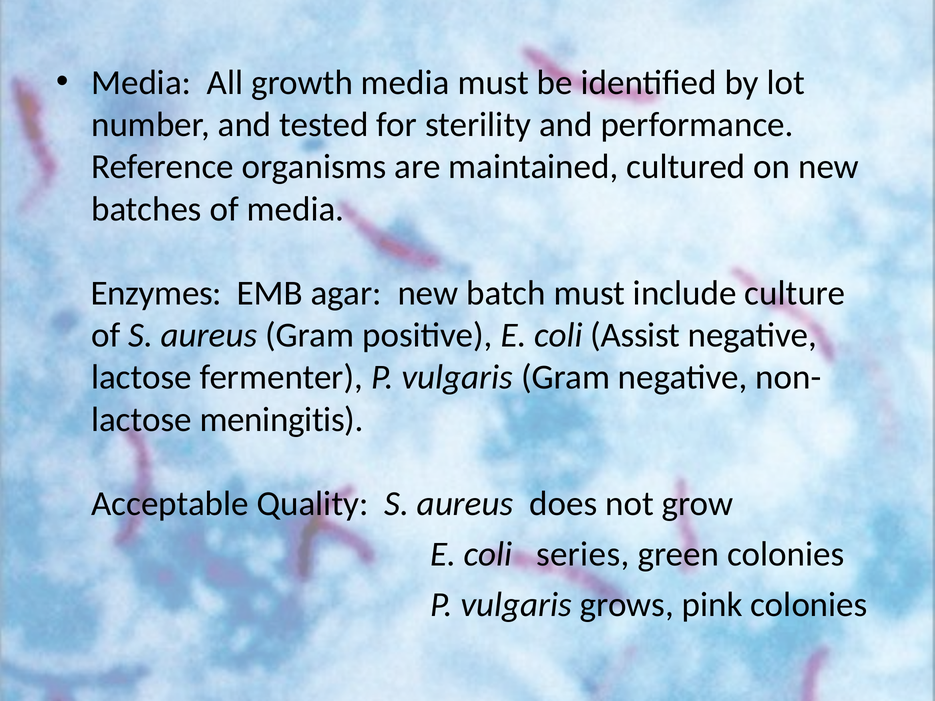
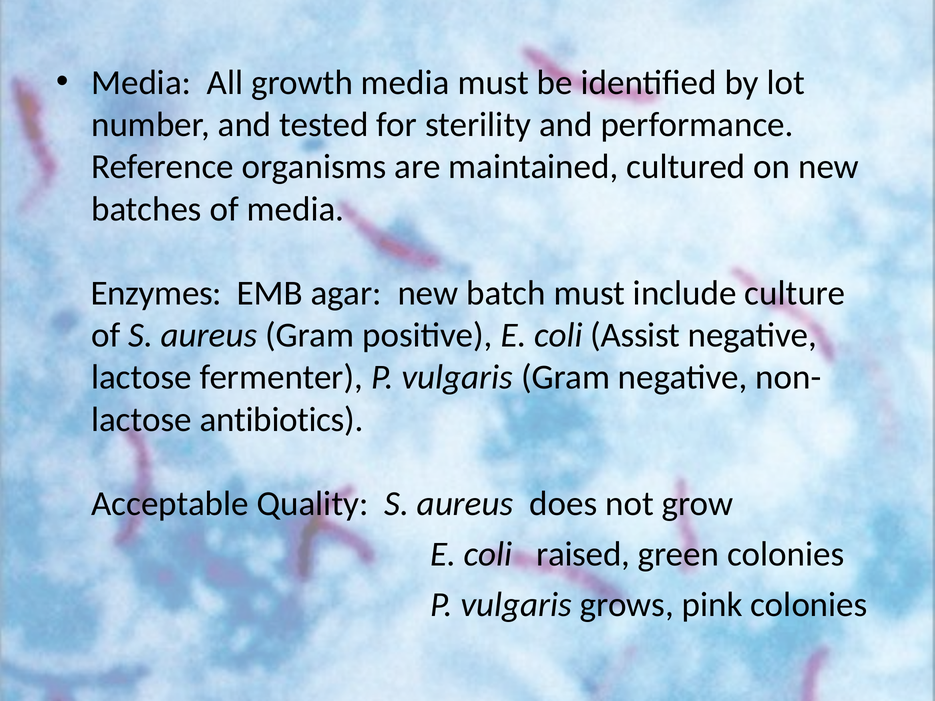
meningitis: meningitis -> antibiotics
series: series -> raised
